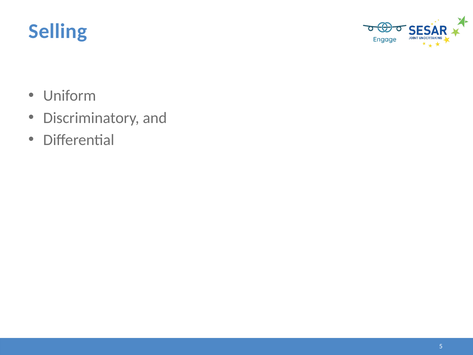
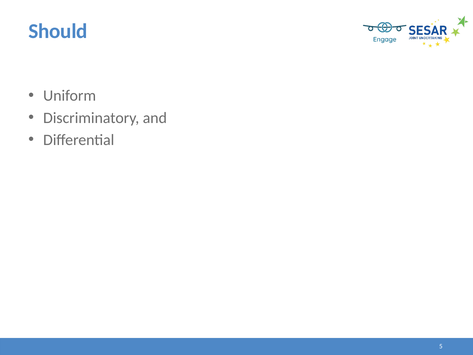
Selling: Selling -> Should
